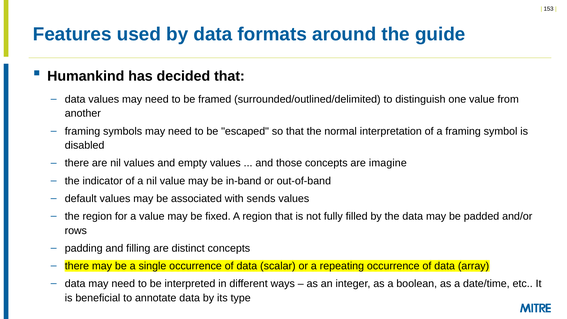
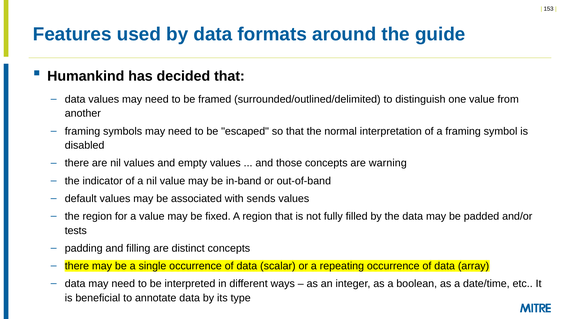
imagine: imagine -> warning
rows: rows -> tests
